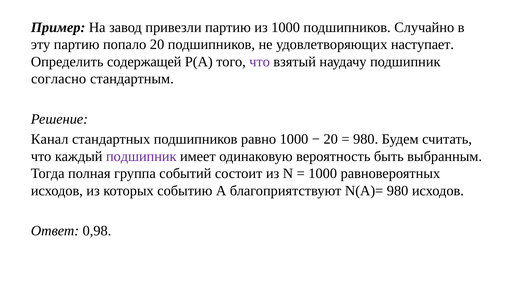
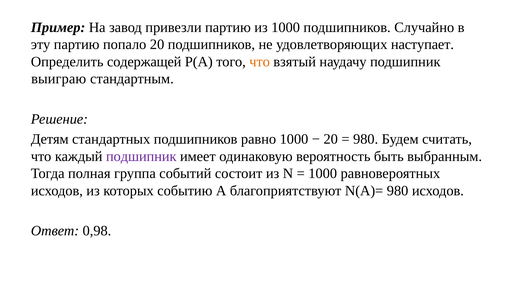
что at (260, 62) colour: purple -> orange
согласно: согласно -> выиграю
Канал: Канал -> Детям
